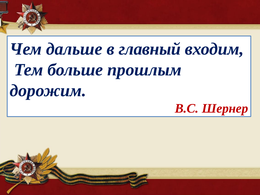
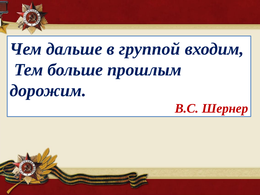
главный: главный -> группой
